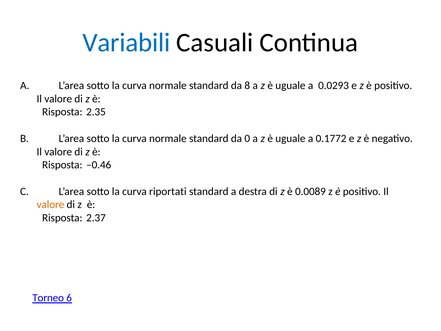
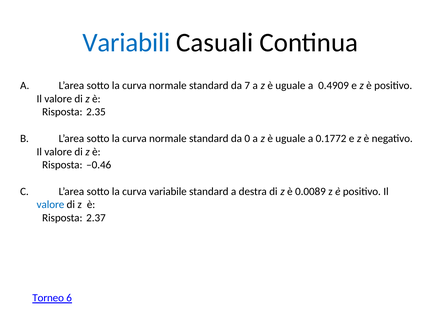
8: 8 -> 7
0.0293: 0.0293 -> 0.4909
riportati: riportati -> variabile
valore at (50, 205) colour: orange -> blue
